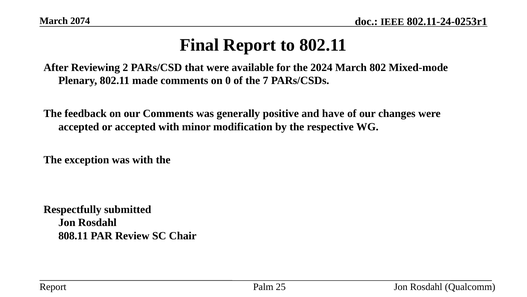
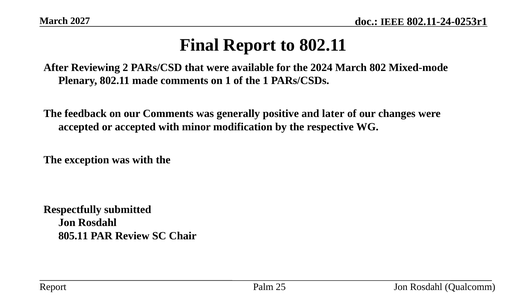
2074: 2074 -> 2027
on 0: 0 -> 1
the 7: 7 -> 1
have: have -> later
808.11: 808.11 -> 805.11
